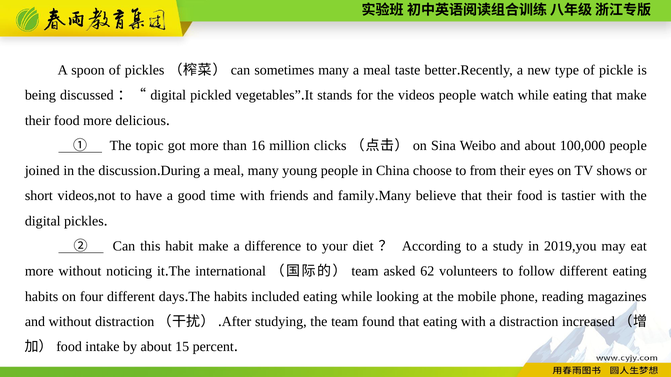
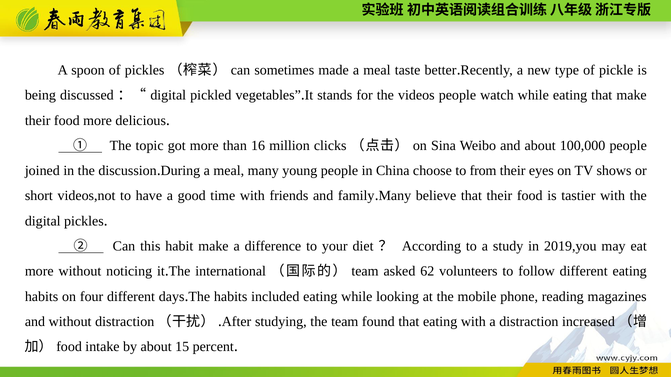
sometimes many: many -> made
